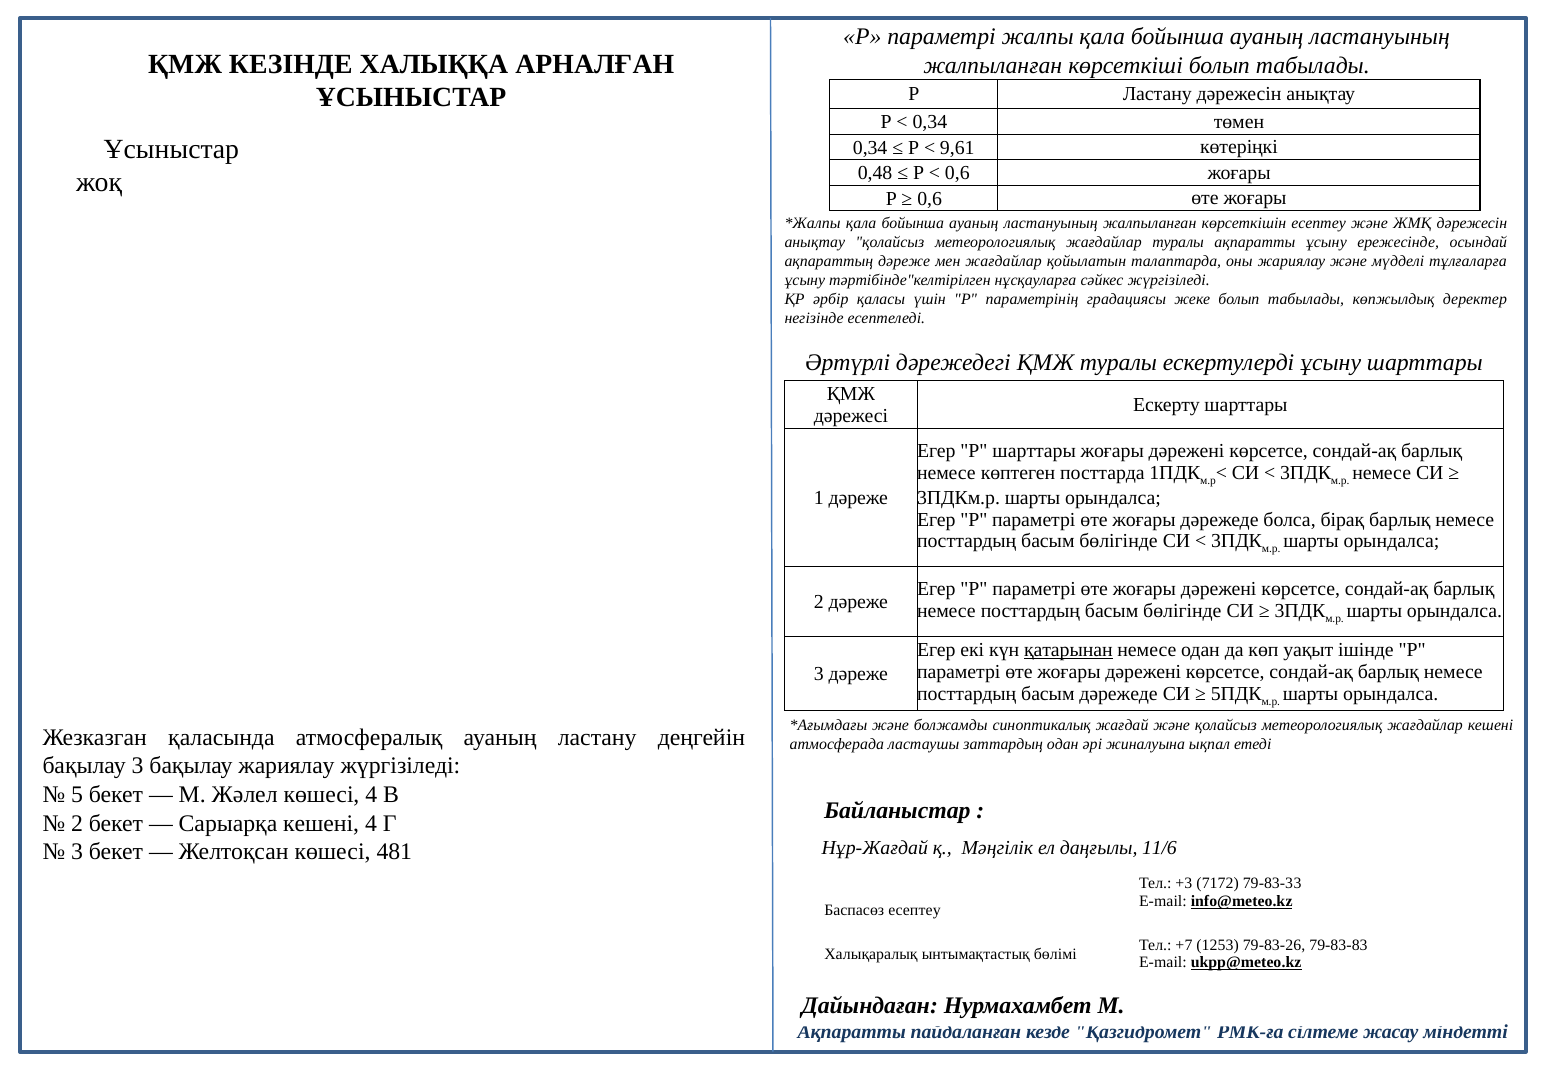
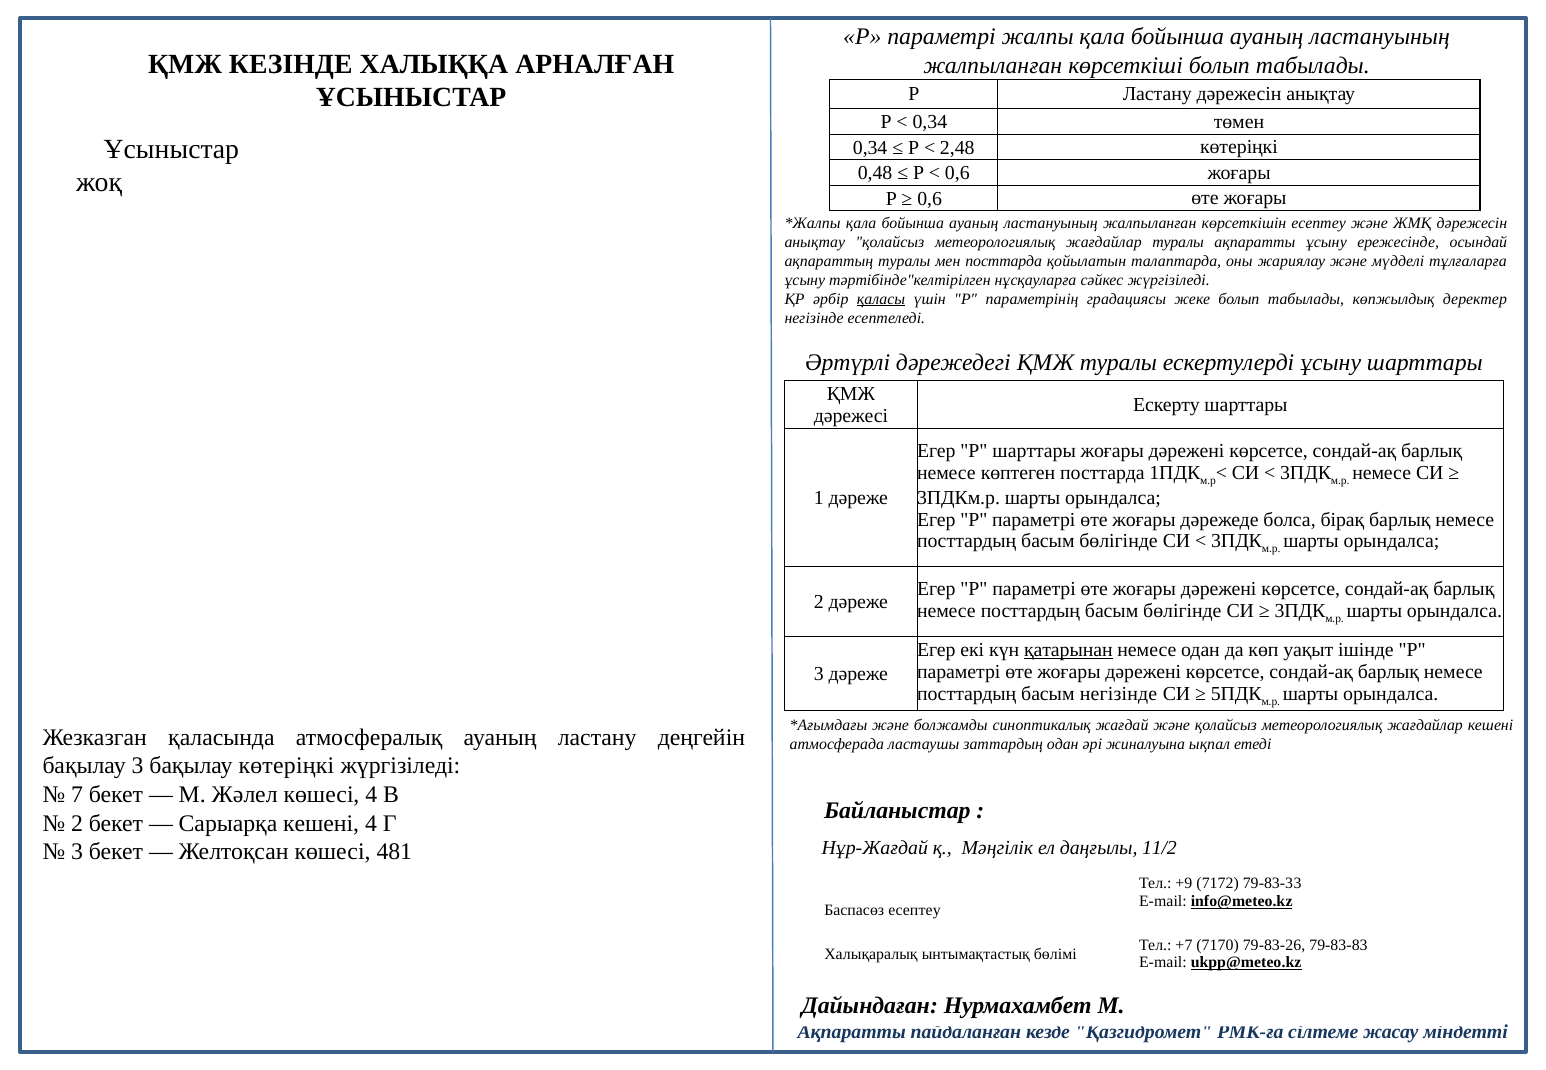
9,61: 9,61 -> 2,48
ақпараттың дәреже: дәреже -> туралы
мен жағдайлар: жағдайлар -> посттарда
қаласы underline: none -> present
басым дәрежеде: дәрежеде -> негізінде
бақылау жариялау: жариялау -> көтеріңкі
5: 5 -> 7
11/6: 11/6 -> 11/2
+3: +3 -> +9
1253: 1253 -> 7170
